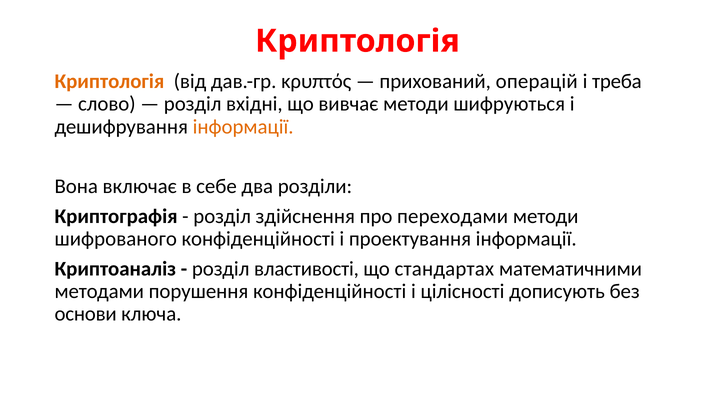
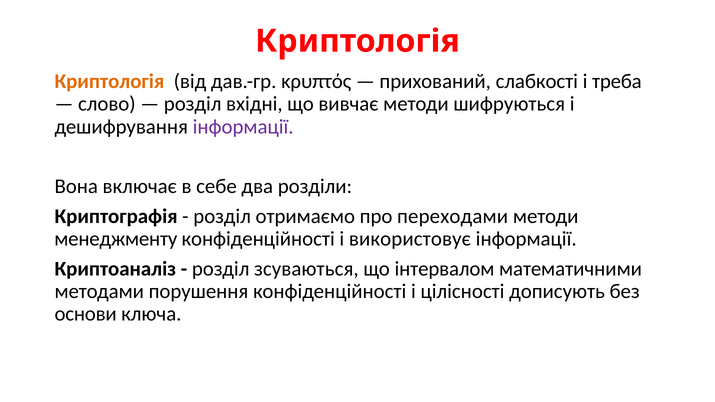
операцій: операцій -> слабкості
інформації at (243, 127) colour: orange -> purple
здійснення: здійснення -> отримаємо
шифрованого: шифрованого -> менеджменту
проектування: проектування -> використовує
властивості: властивості -> зсуваються
стандартах: стандартах -> інтервалом
